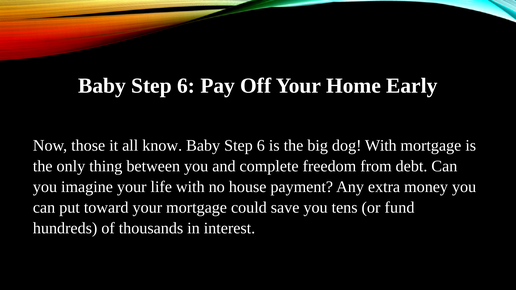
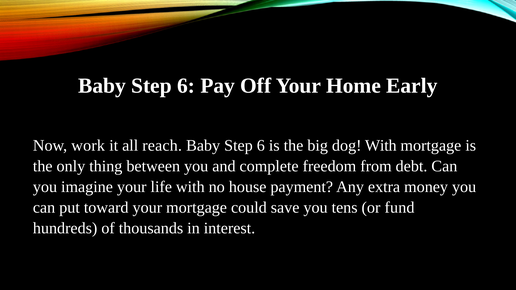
those: those -> work
know: know -> reach
